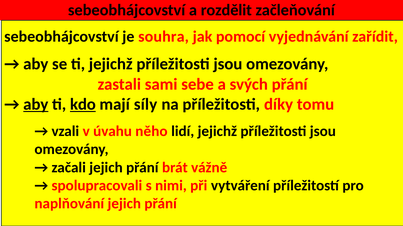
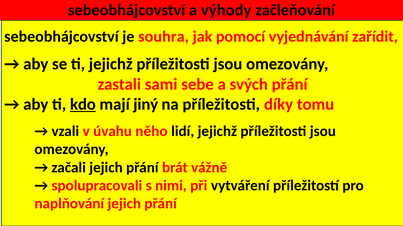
rozdělit: rozdělit -> výhody
aby at (36, 105) underline: present -> none
síly: síly -> jiný
